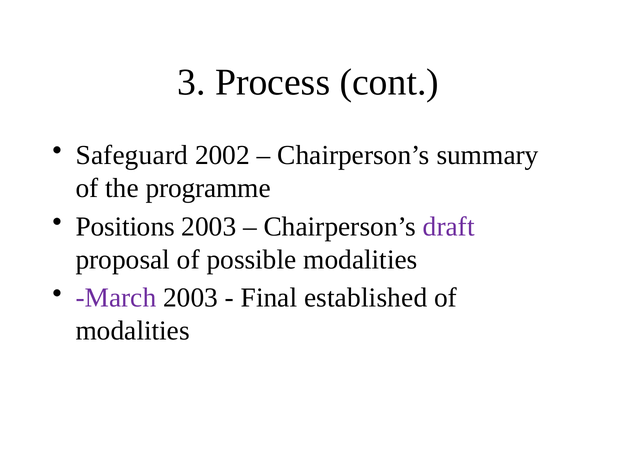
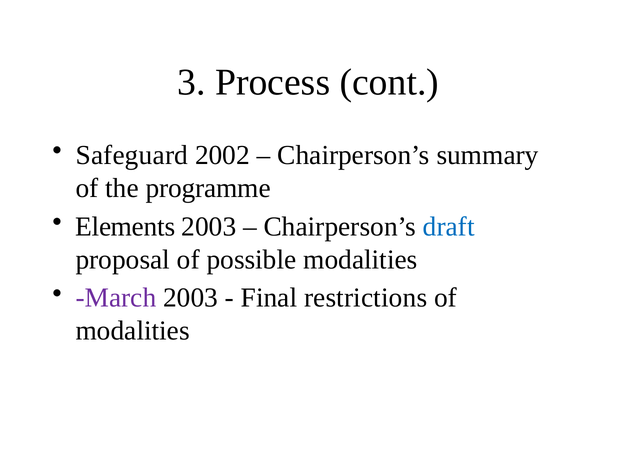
Positions: Positions -> Elements
draft colour: purple -> blue
established: established -> restrictions
